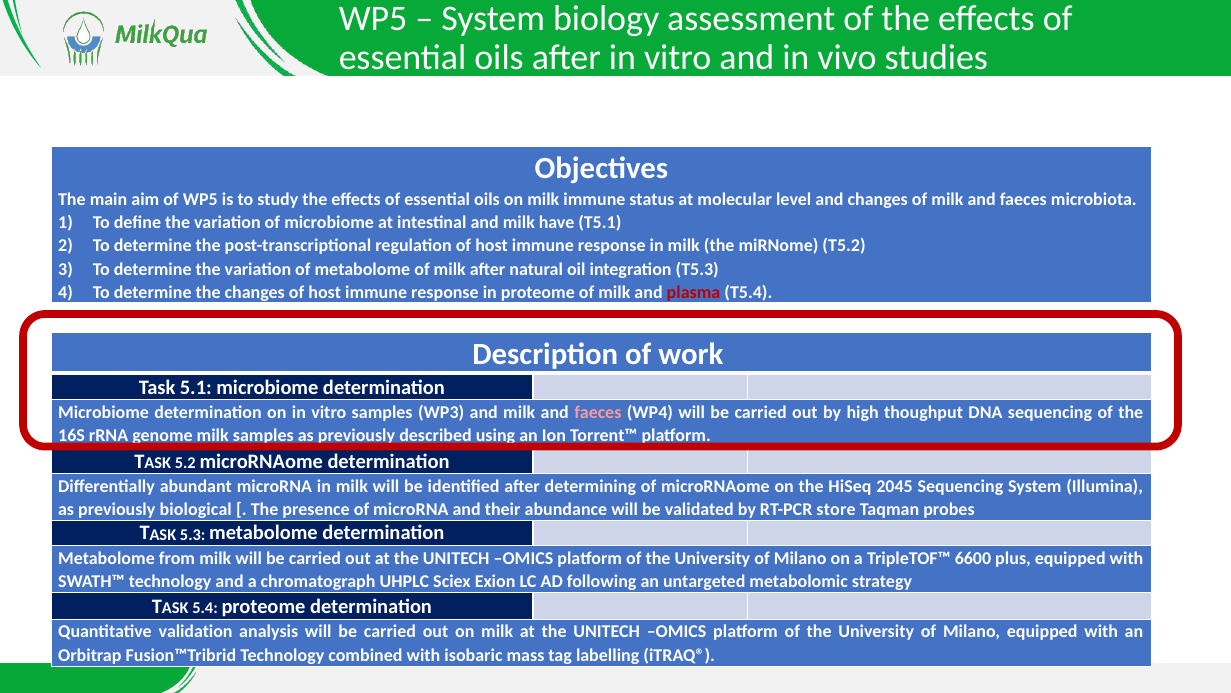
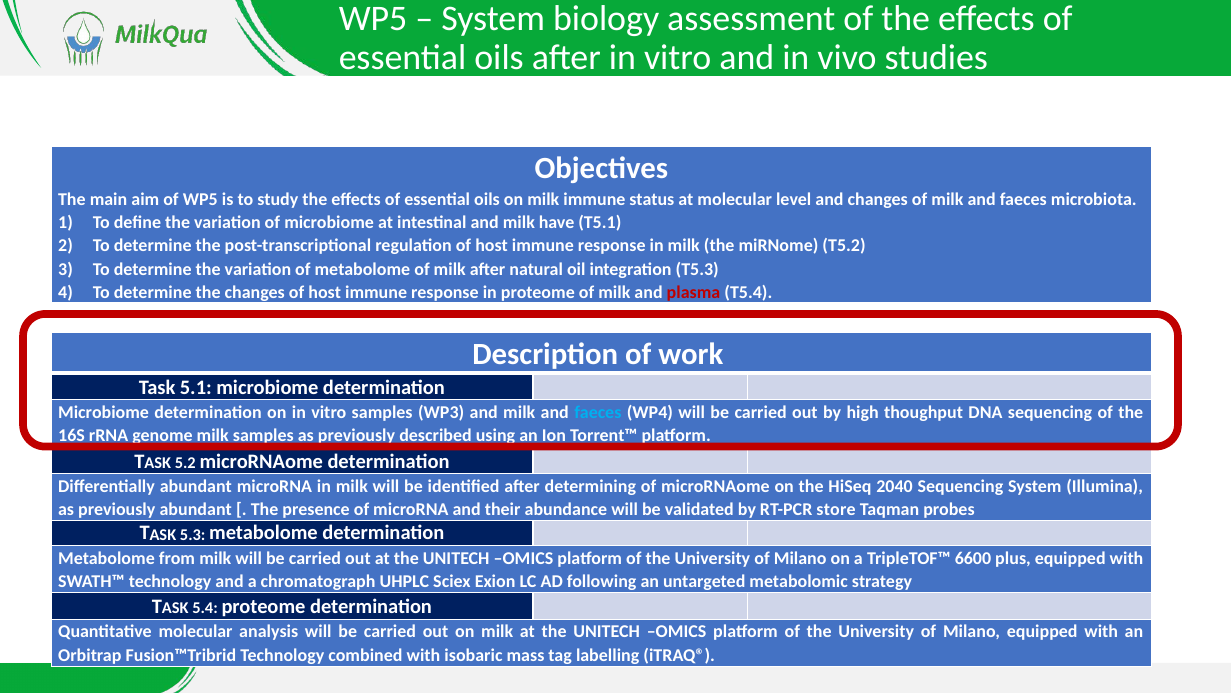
faeces at (598, 412) colour: pink -> light blue
2045: 2045 -> 2040
previously biological: biological -> abundant
Quantitative validation: validation -> molecular
